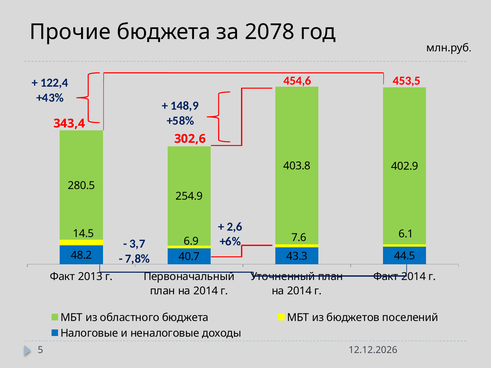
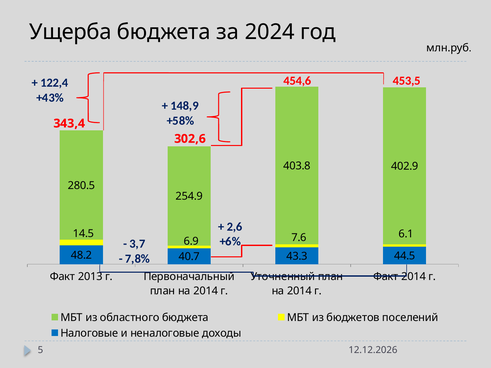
Прочие: Прочие -> Ущерба
2078: 2078 -> 2024
